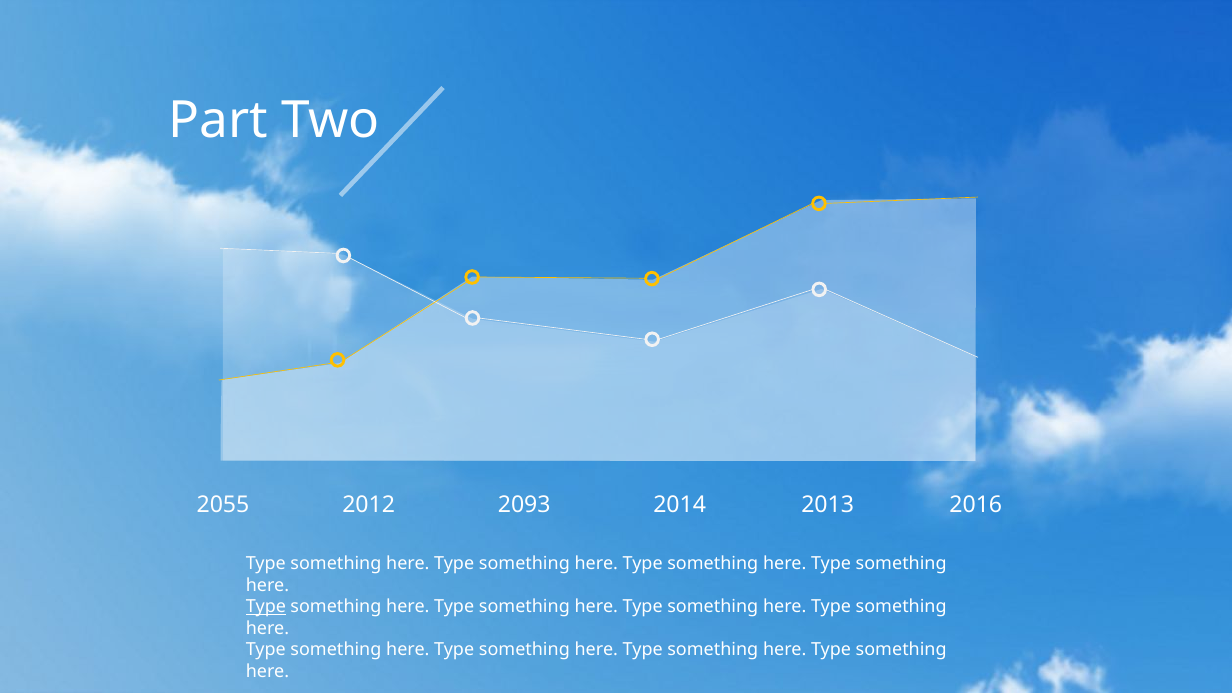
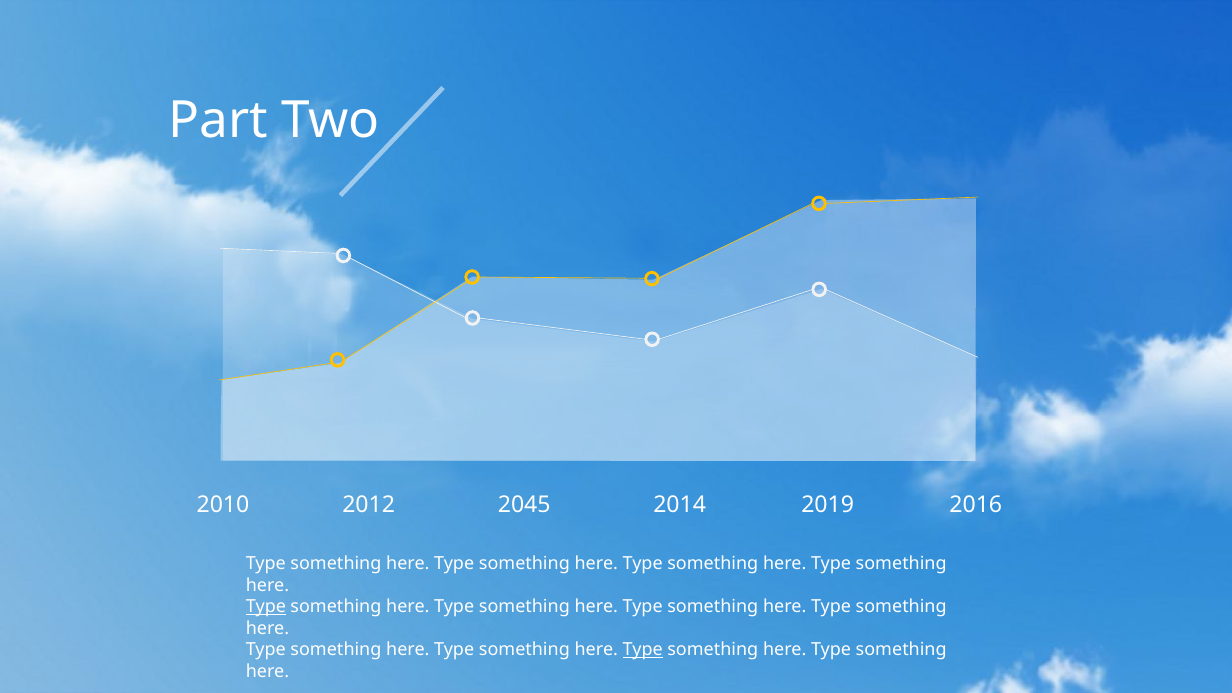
2055: 2055 -> 2010
2093: 2093 -> 2045
2013: 2013 -> 2019
Type at (643, 650) underline: none -> present
